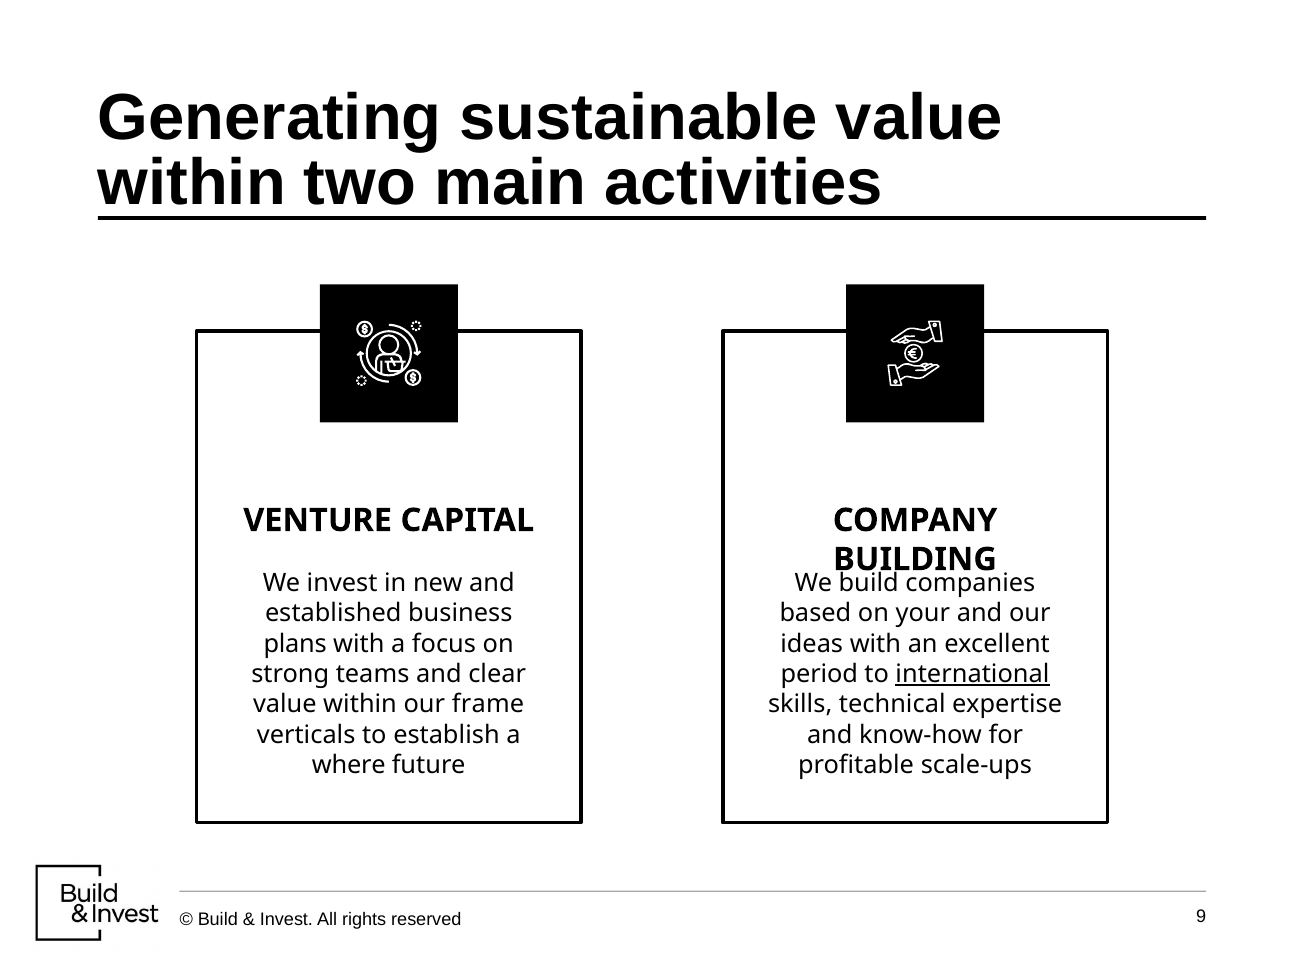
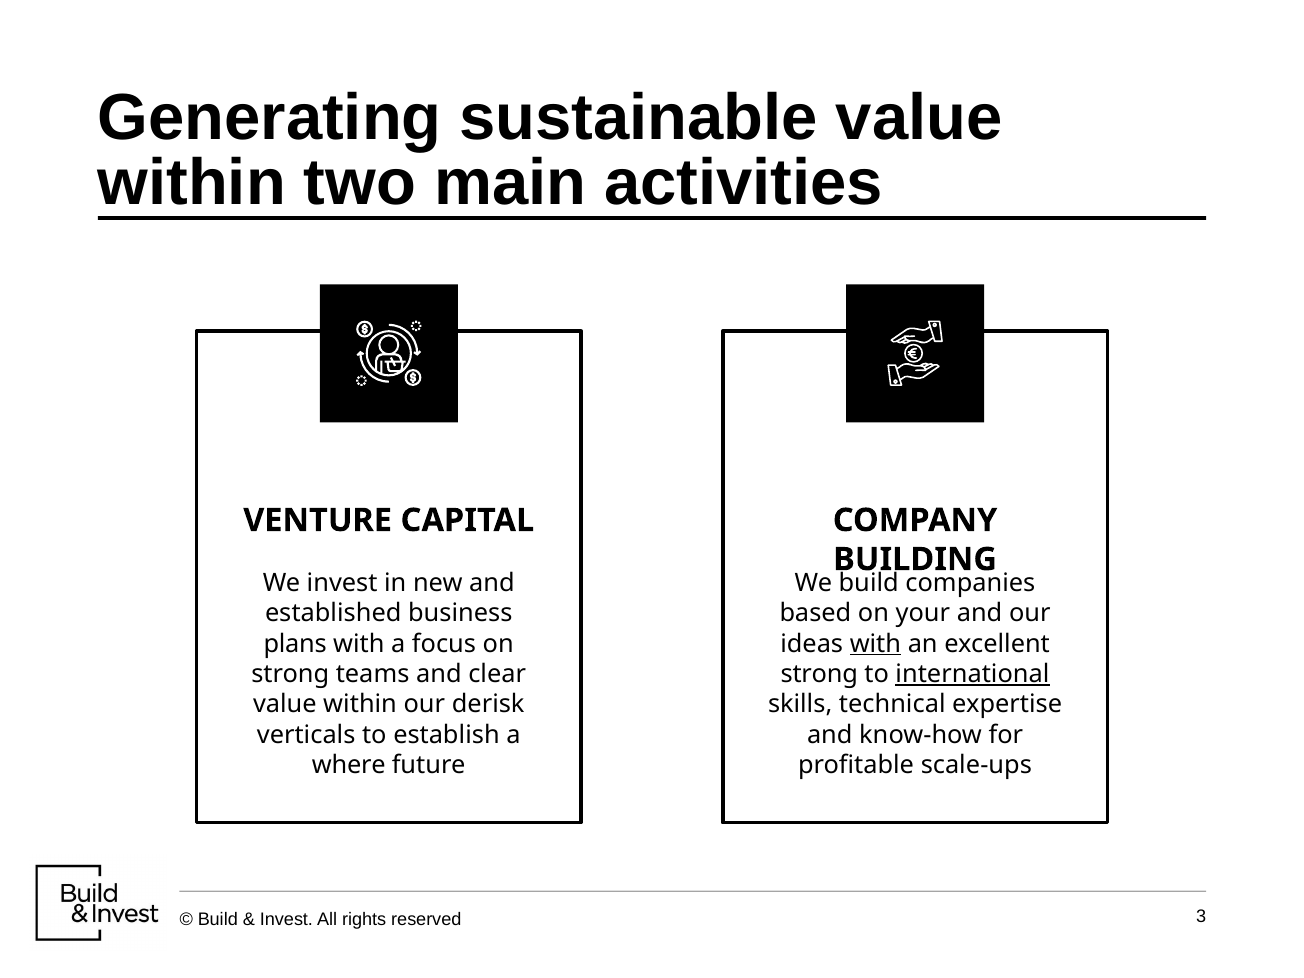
with at (875, 644) underline: none -> present
period at (819, 674): period -> strong
frame: frame -> derisk
9: 9 -> 3
